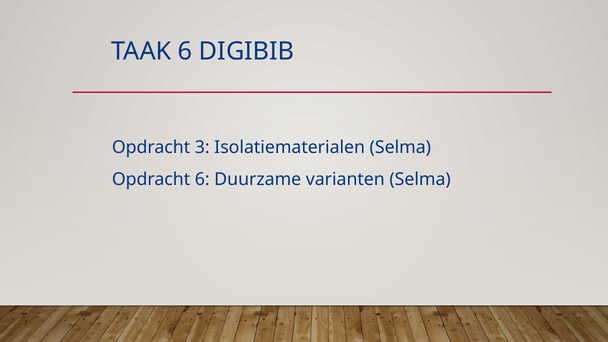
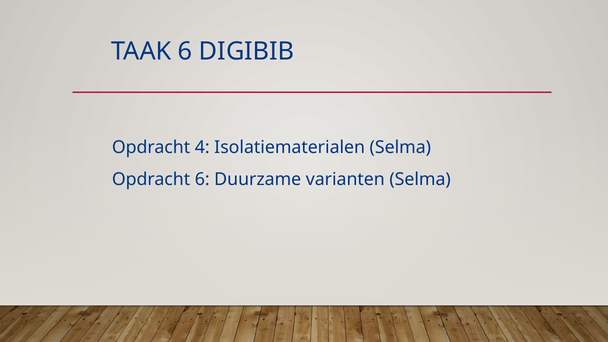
3: 3 -> 4
